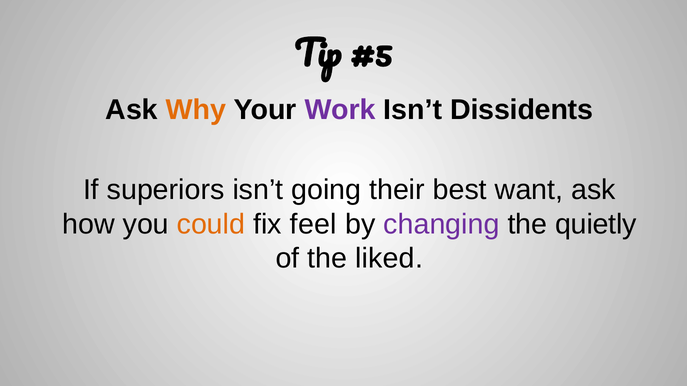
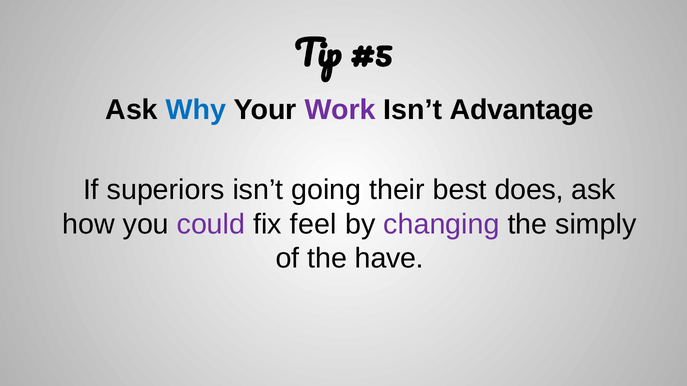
Why colour: orange -> blue
Dissidents: Dissidents -> Advantage
want: want -> does
could colour: orange -> purple
quietly: quietly -> simply
liked: liked -> have
